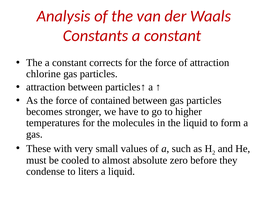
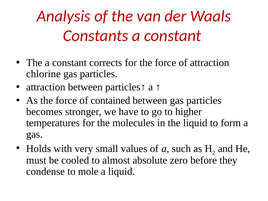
These: These -> Holds
liters: liters -> mole
